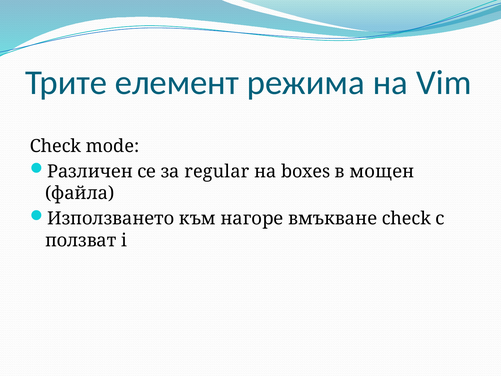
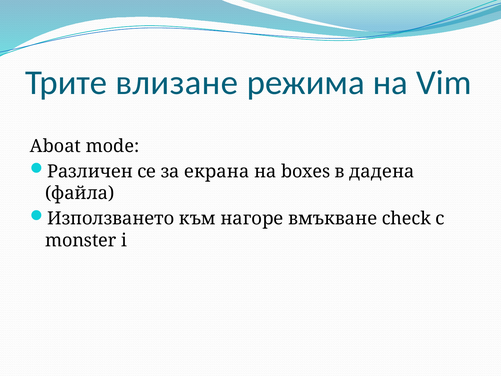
елемент: елемент -> влизане
Check at (56, 146): Check -> Aboat
regular: regular -> екрана
мощен: мощен -> дадена
ползват: ползват -> monster
